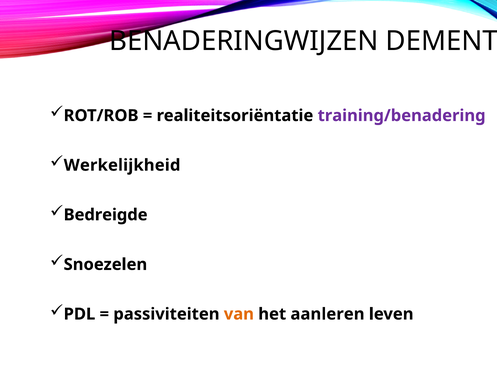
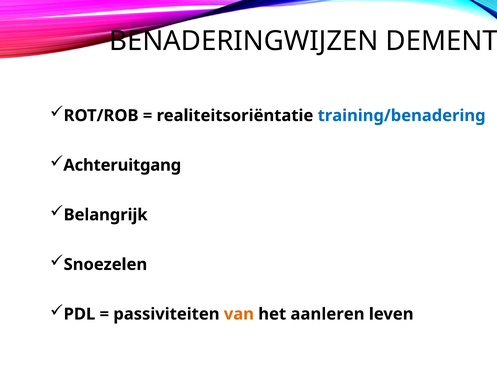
training/benadering colour: purple -> blue
Werkelijkheid: Werkelijkheid -> Achteruitgang
Bedreigde: Bedreigde -> Belangrijk
